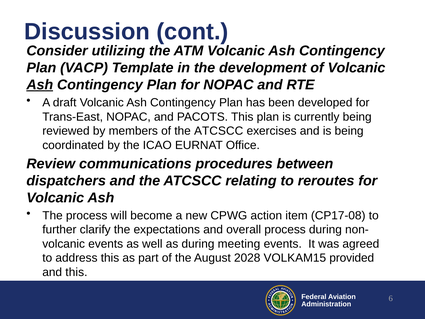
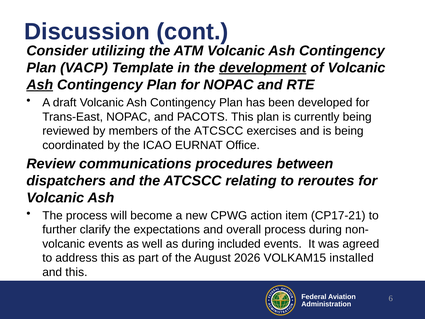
development underline: none -> present
CP17-08: CP17-08 -> CP17-21
meeting: meeting -> included
2028: 2028 -> 2026
provided: provided -> installed
